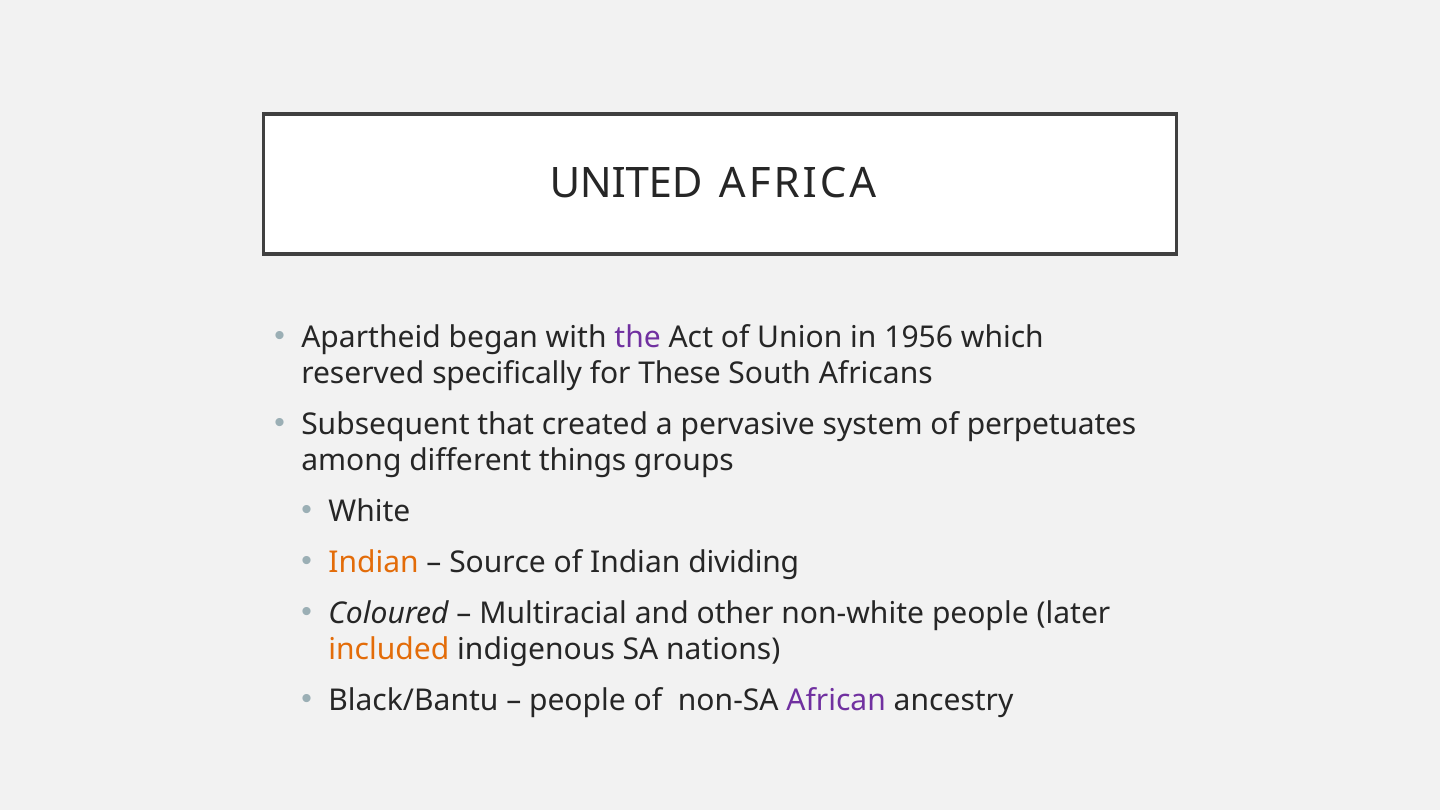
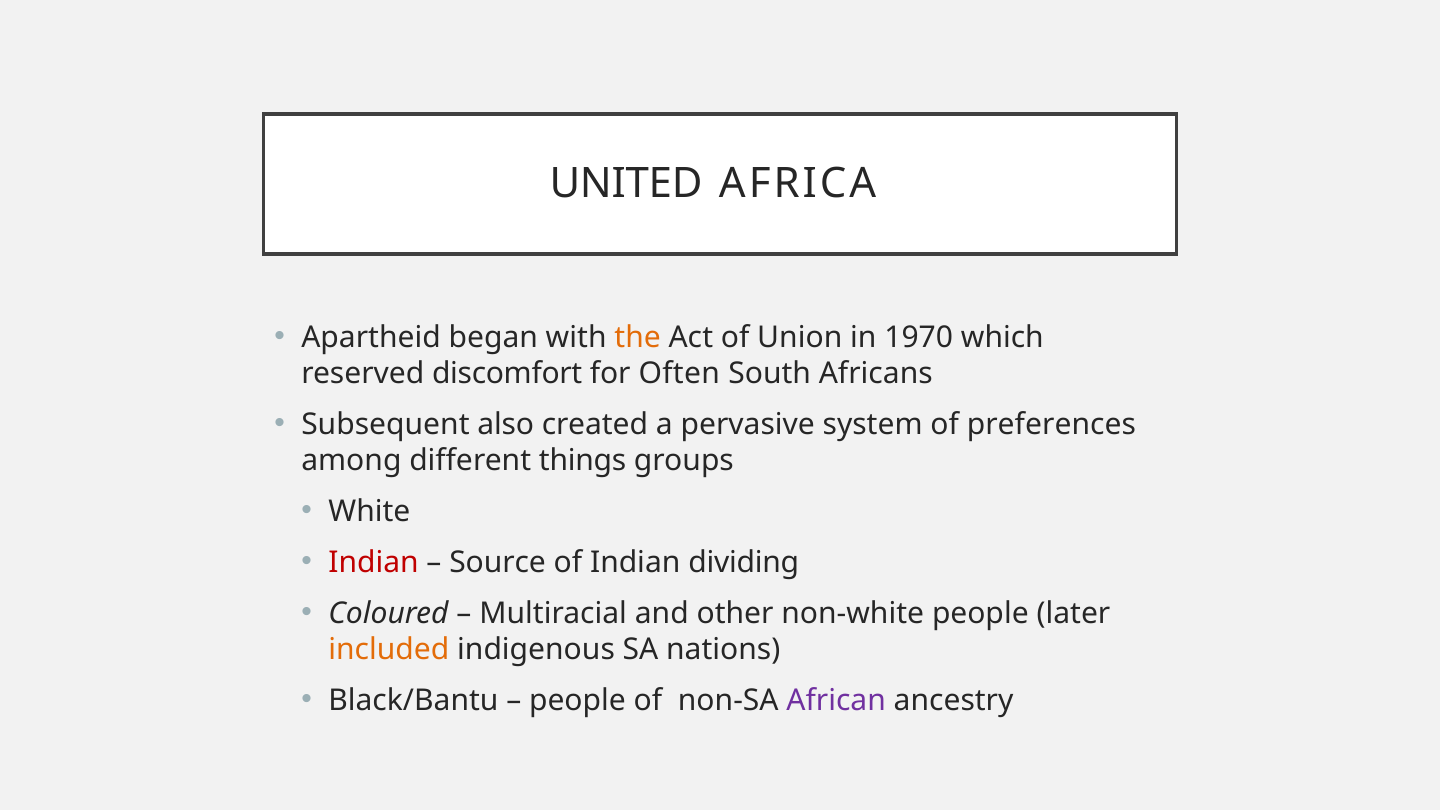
the colour: purple -> orange
1956: 1956 -> 1970
specifically: specifically -> discomfort
These: These -> Often
that: that -> also
perpetuates: perpetuates -> preferences
Indian at (374, 562) colour: orange -> red
